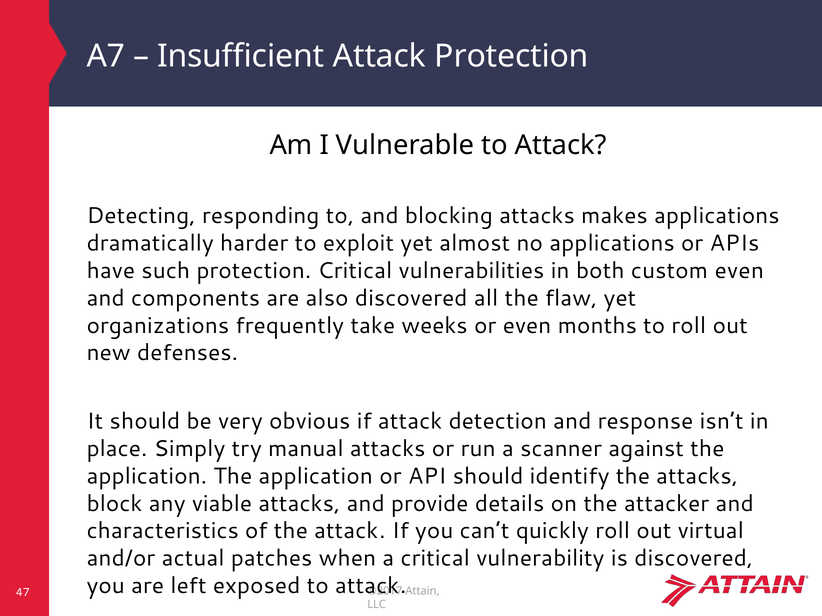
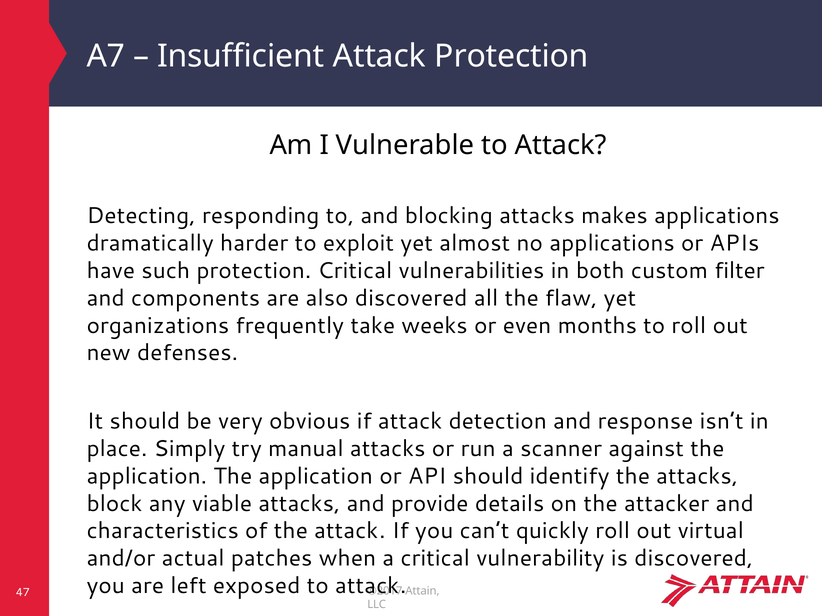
custom even: even -> filter
